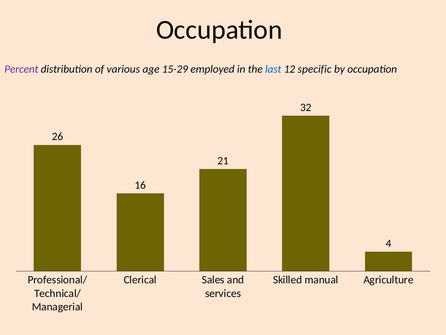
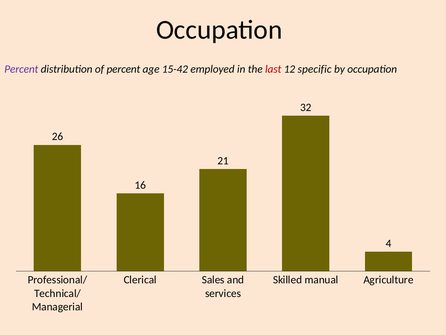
of various: various -> percent
15-29: 15-29 -> 15-42
last colour: blue -> red
